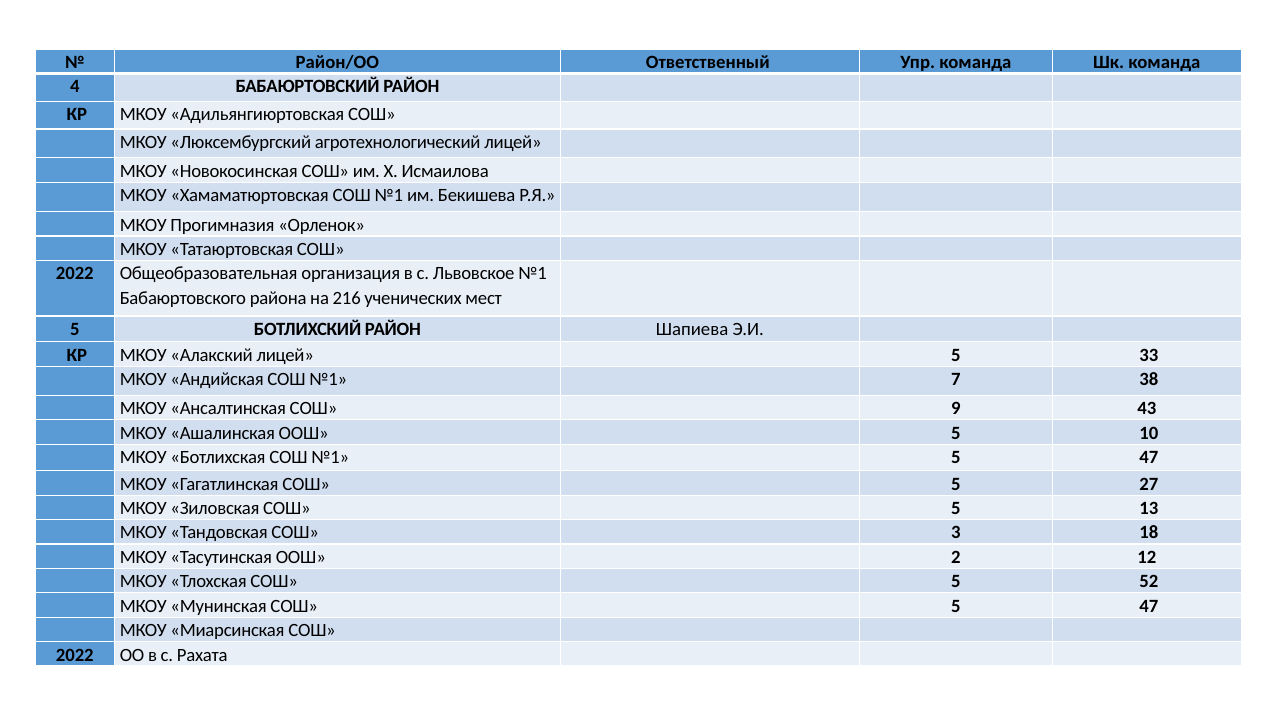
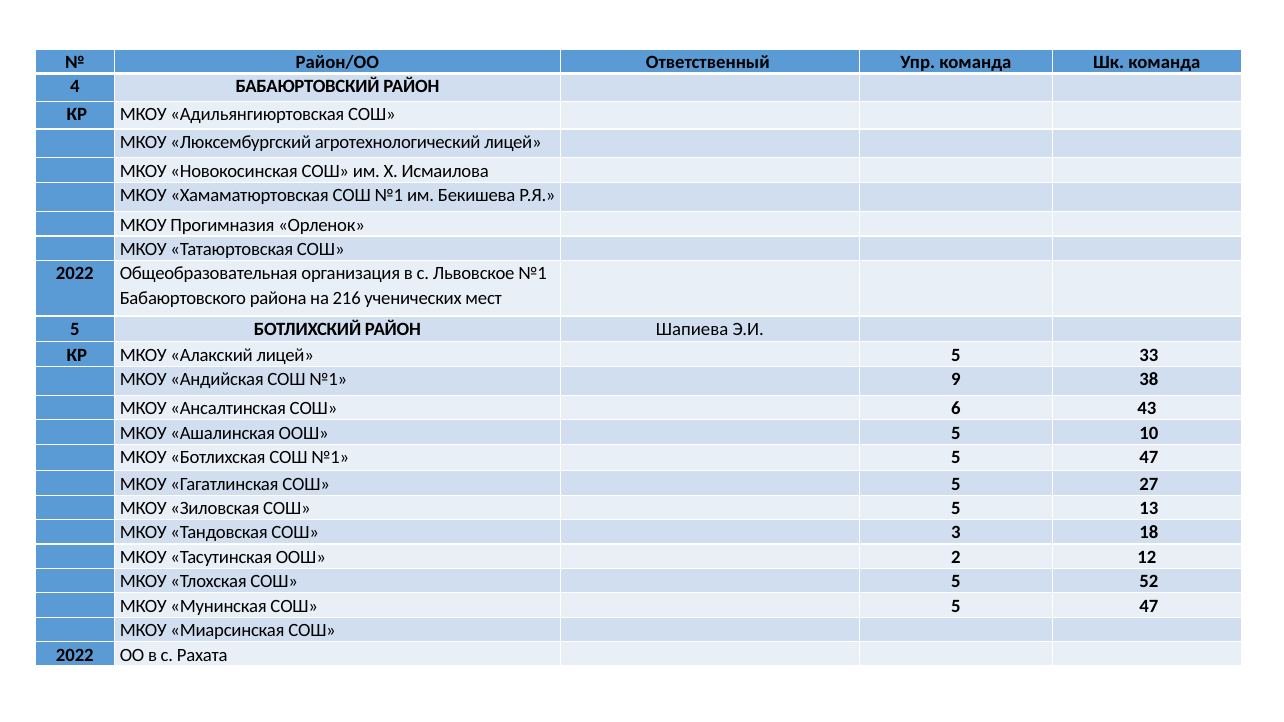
7: 7 -> 9
9: 9 -> 6
